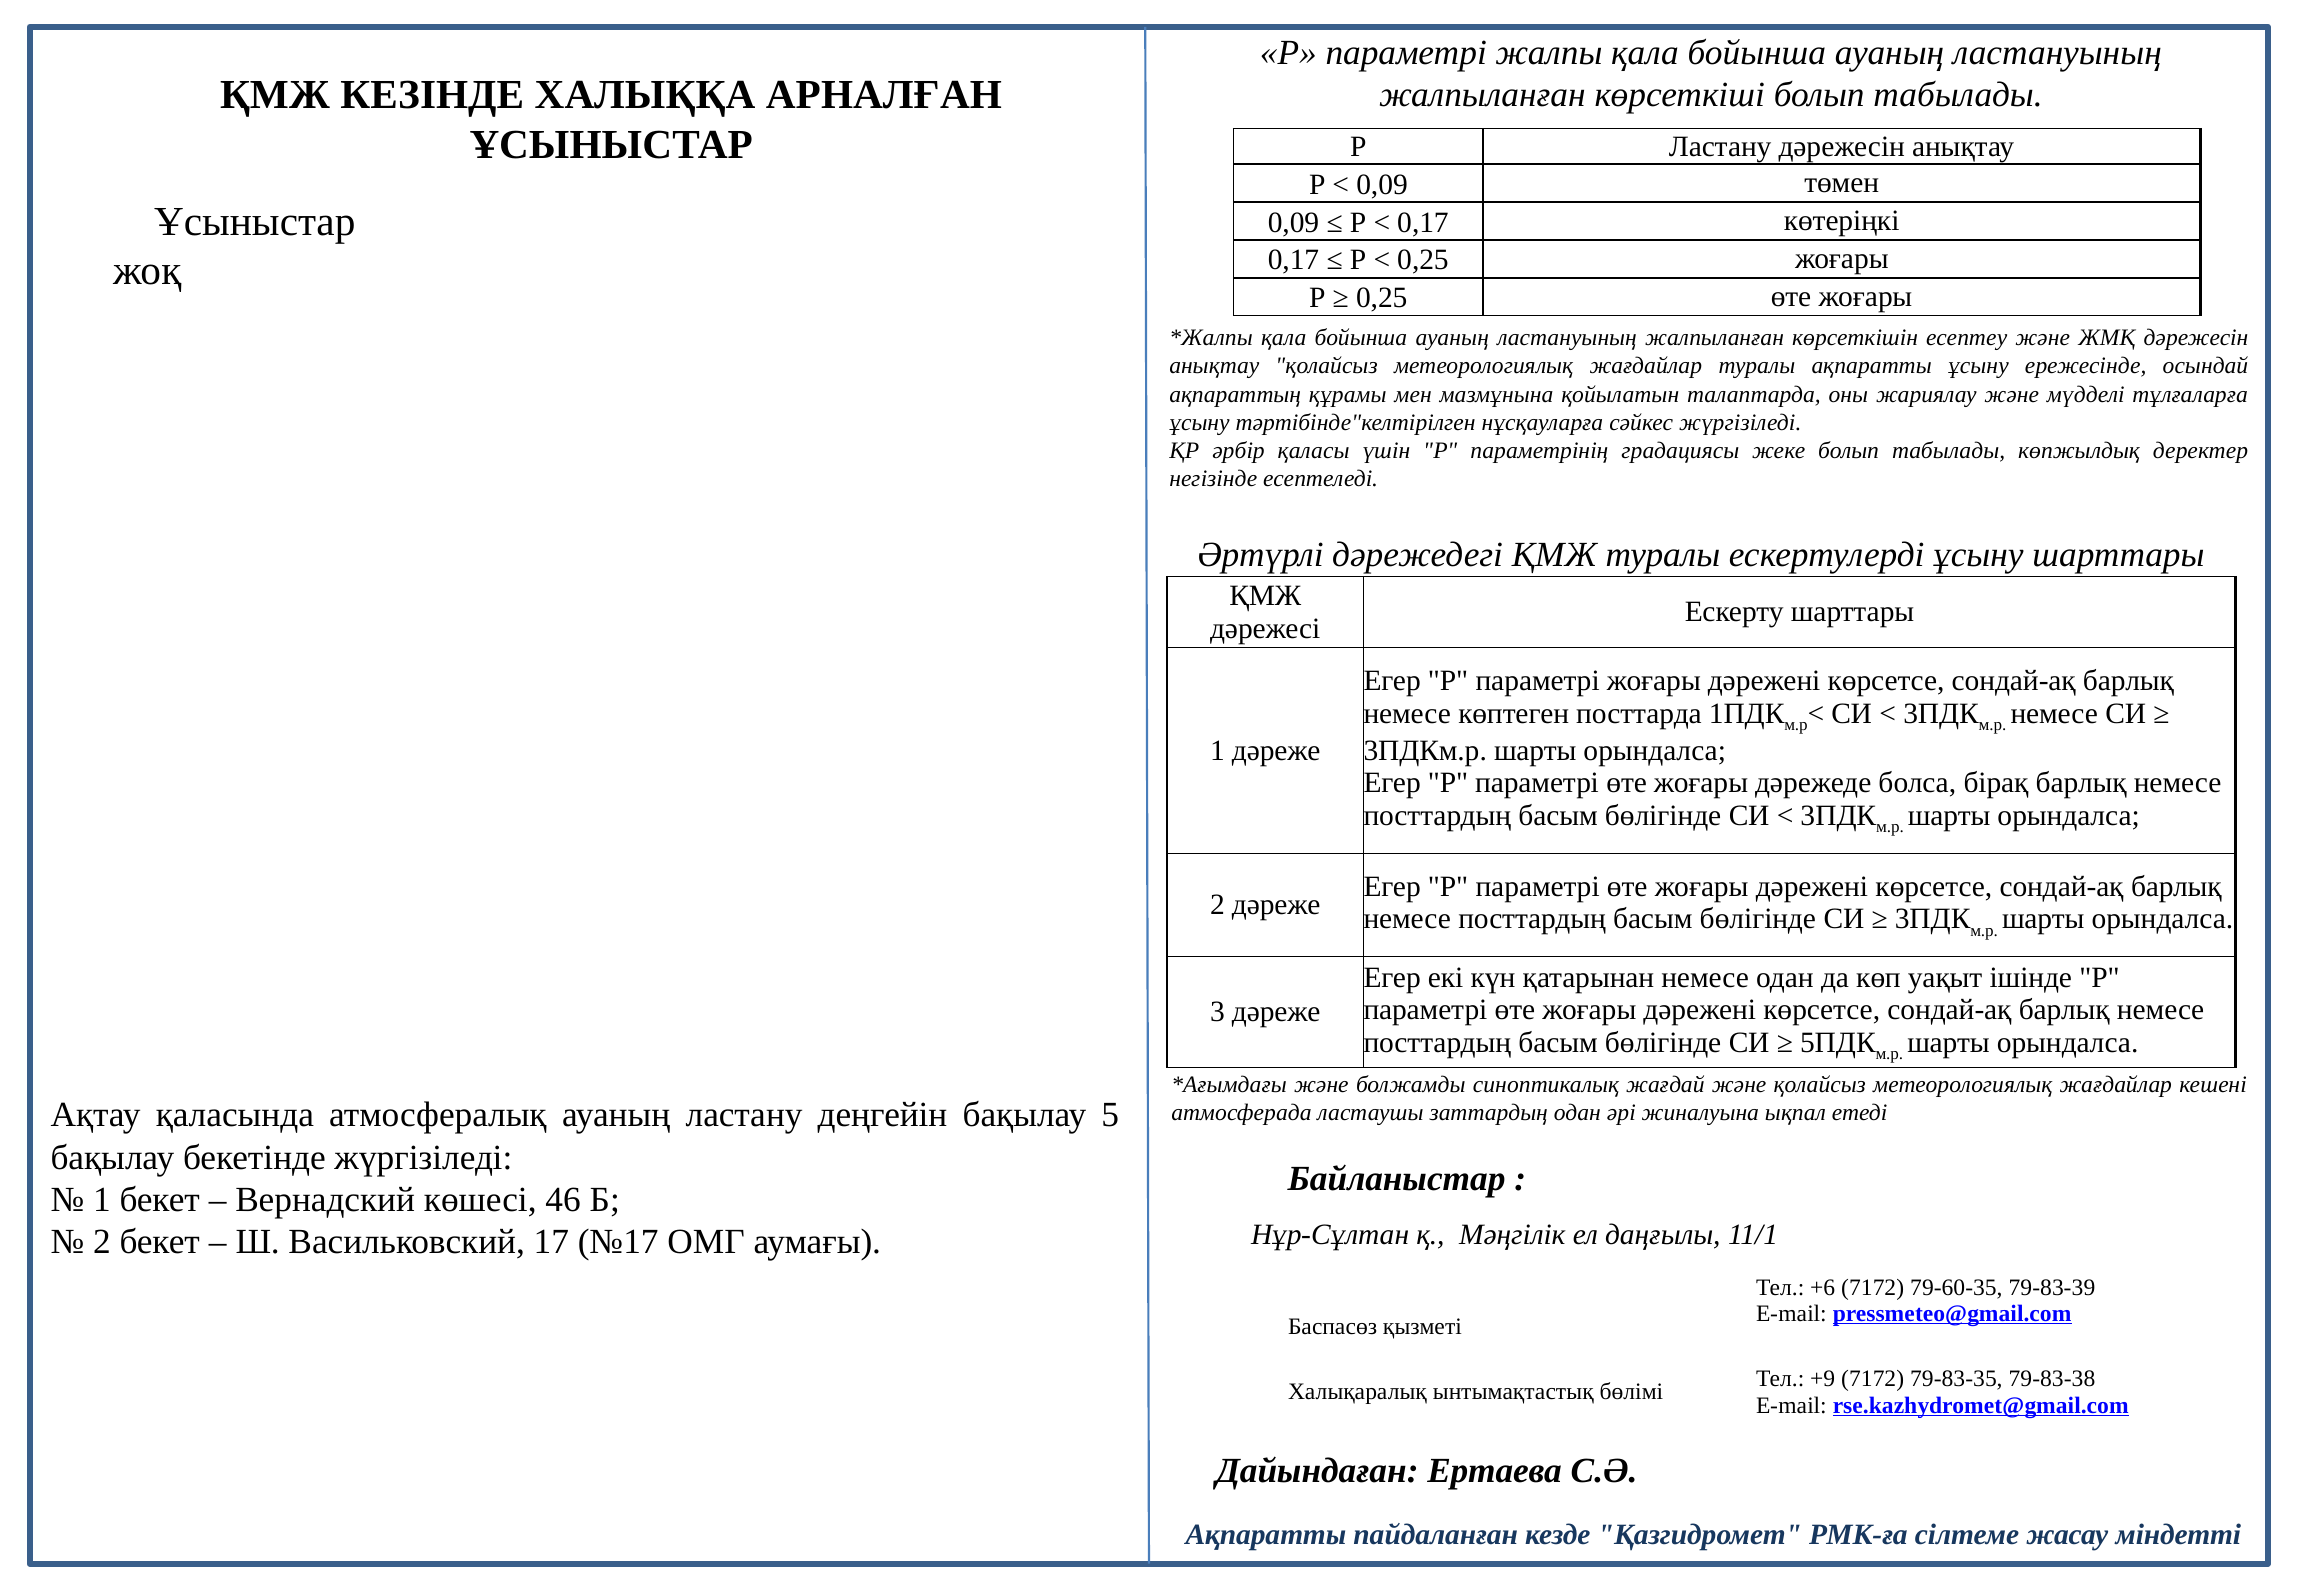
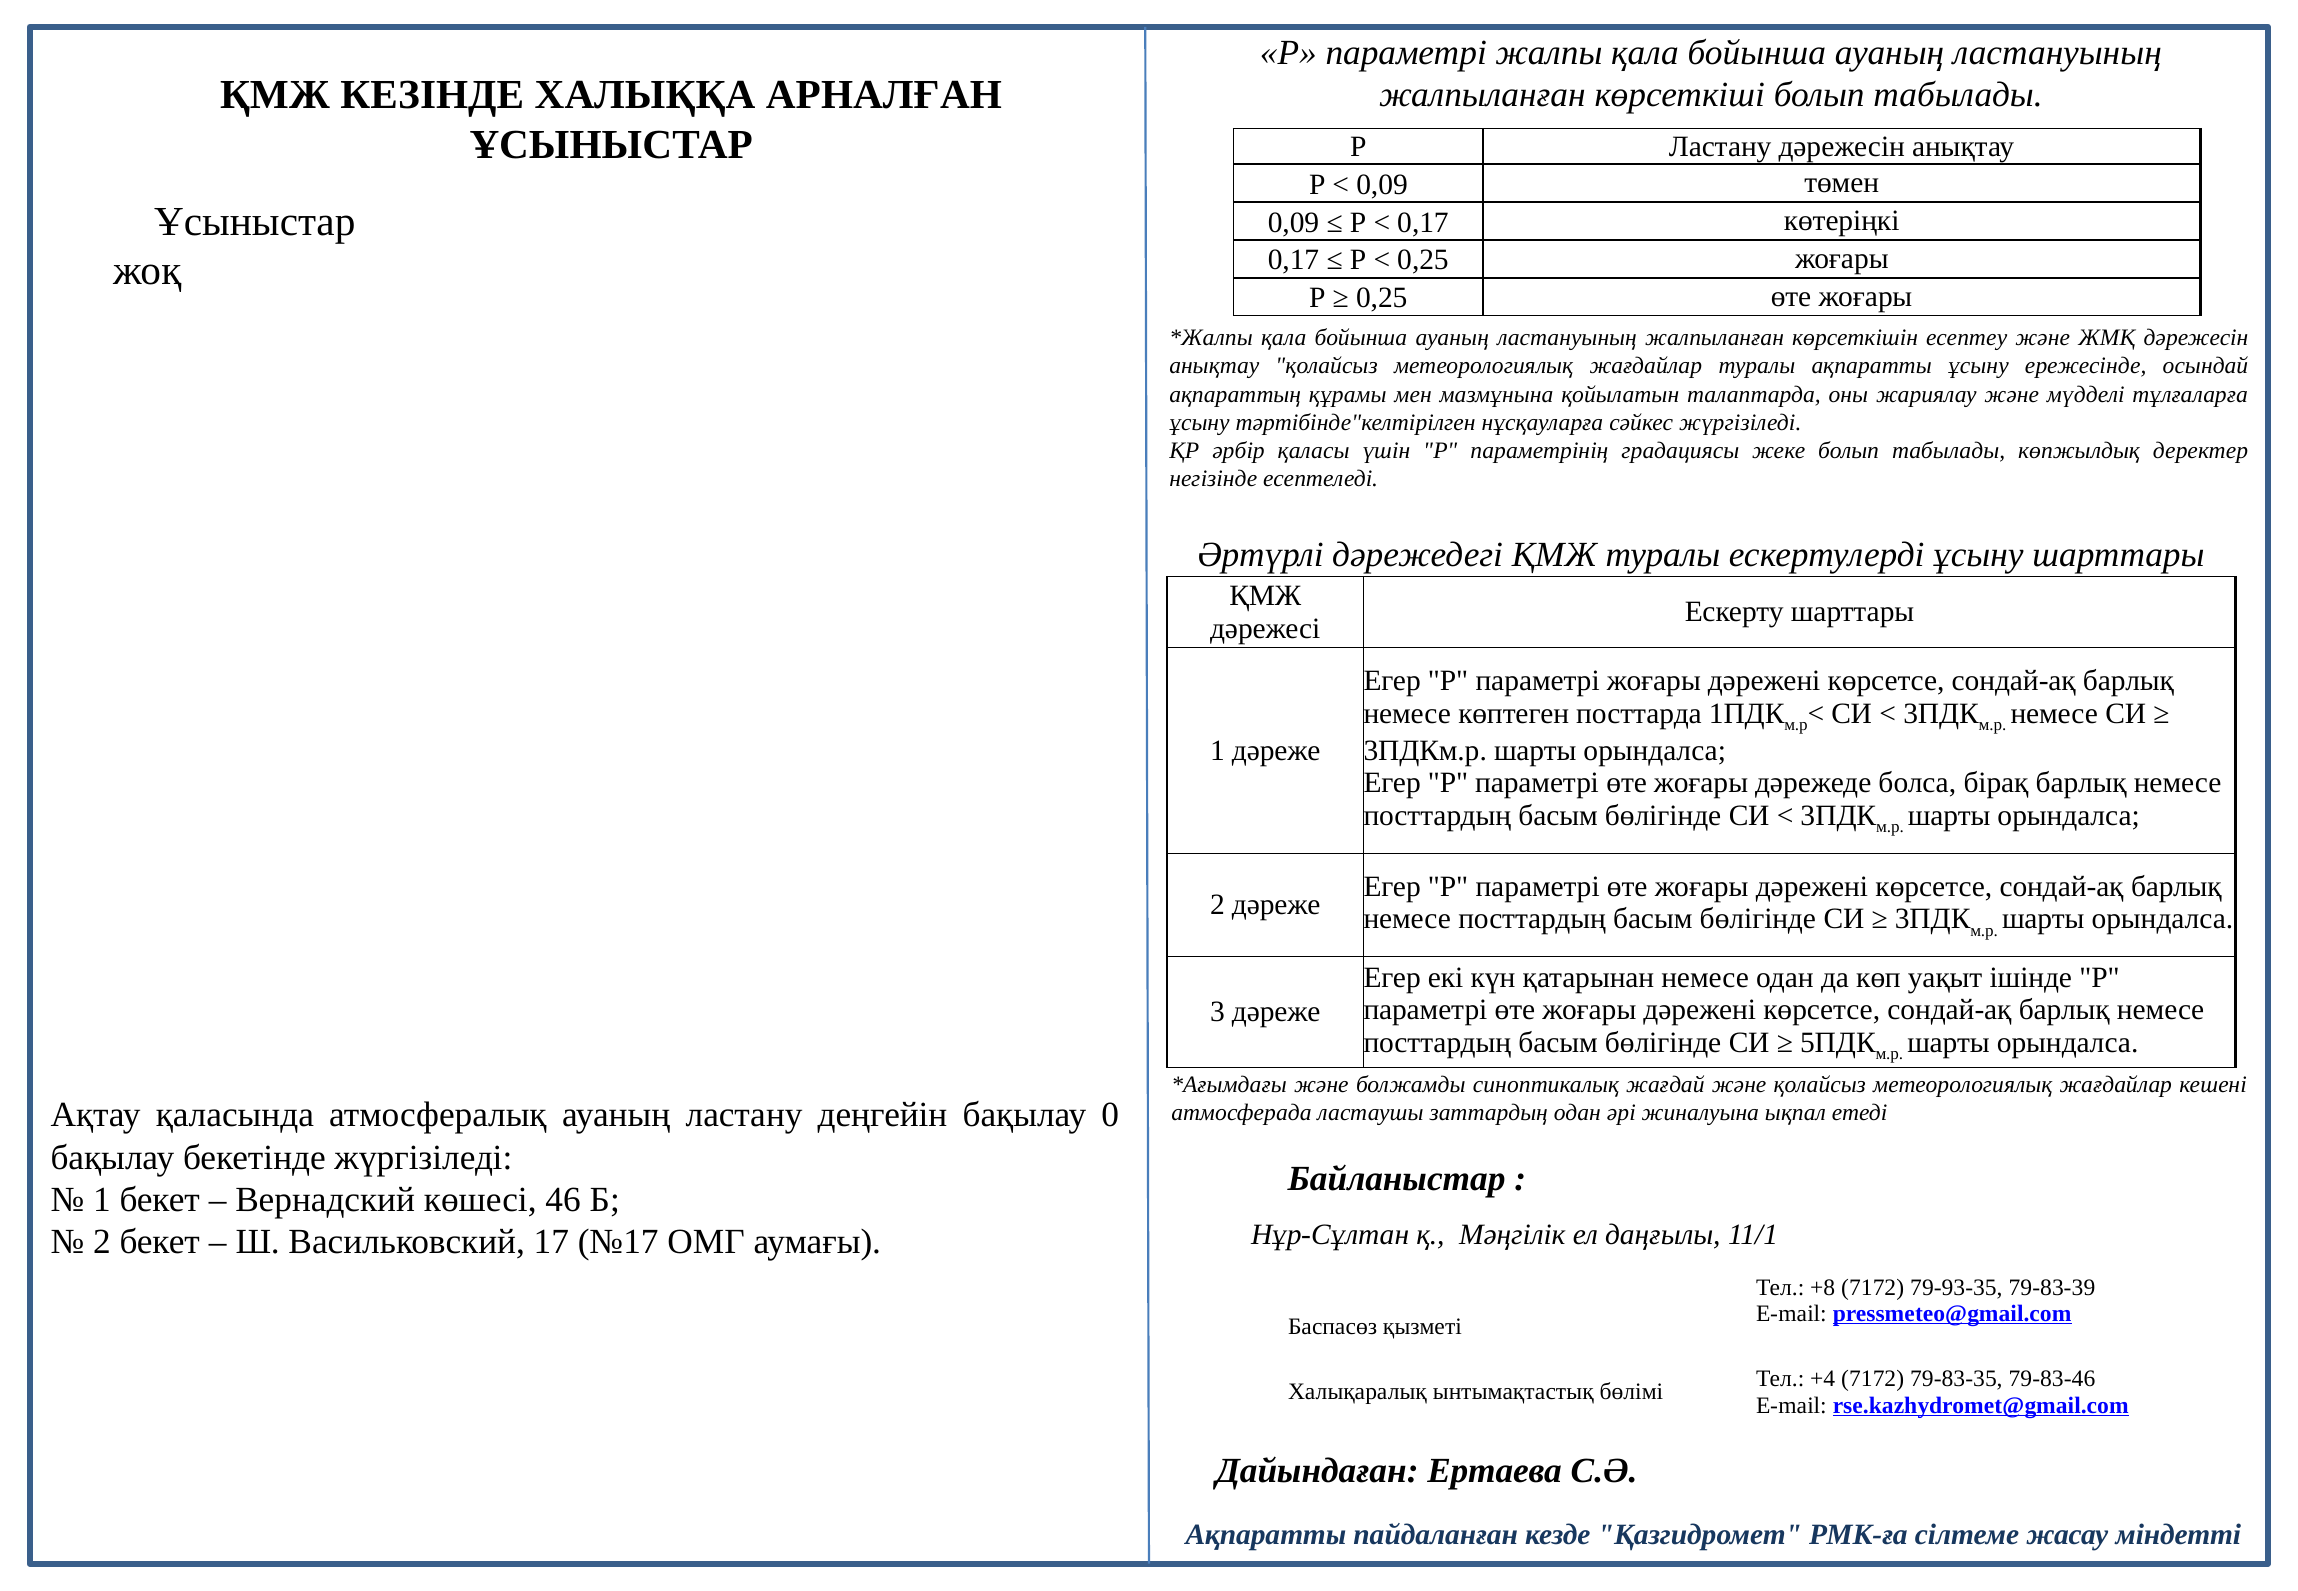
5: 5 -> 0
+6: +6 -> +8
79-60-35: 79-60-35 -> 79-93-35
+9: +9 -> +4
79-83-38: 79-83-38 -> 79-83-46
